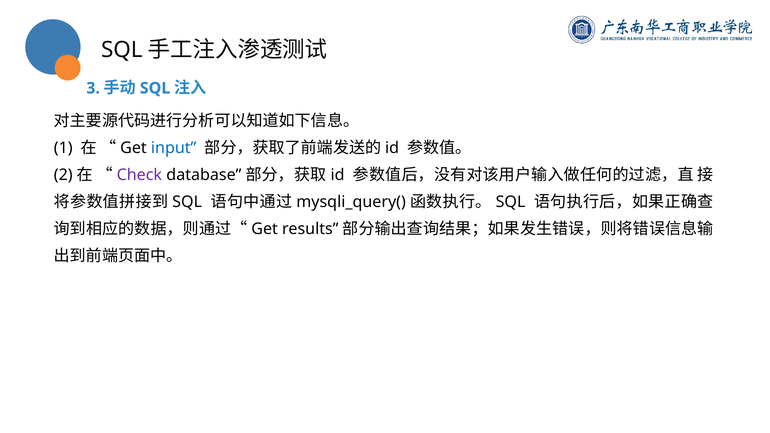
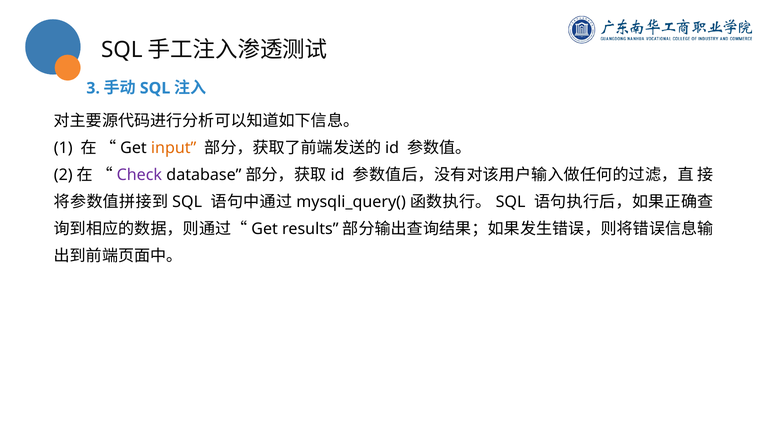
input colour: blue -> orange
